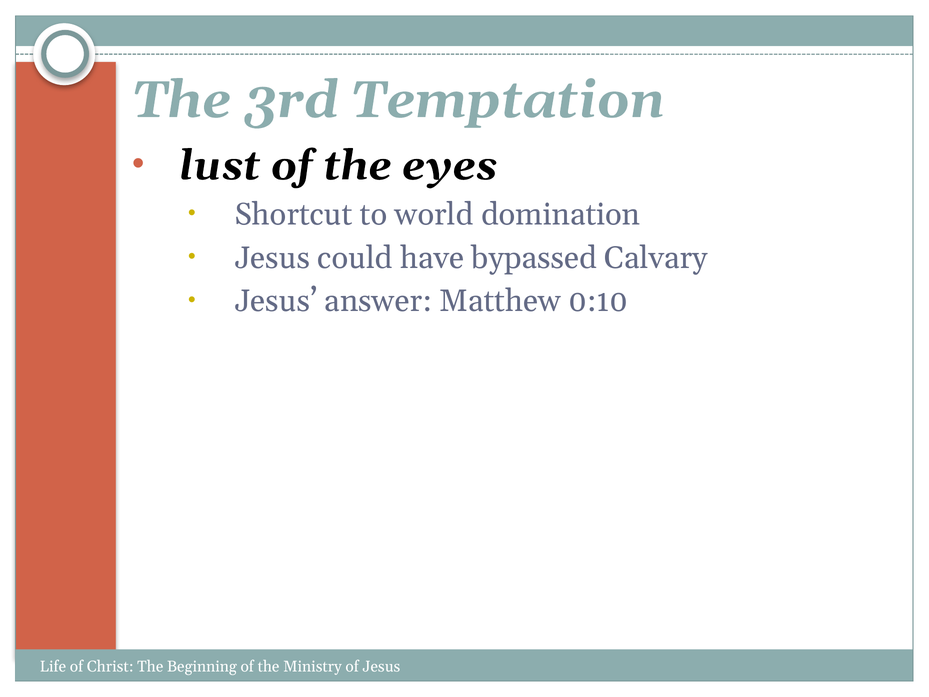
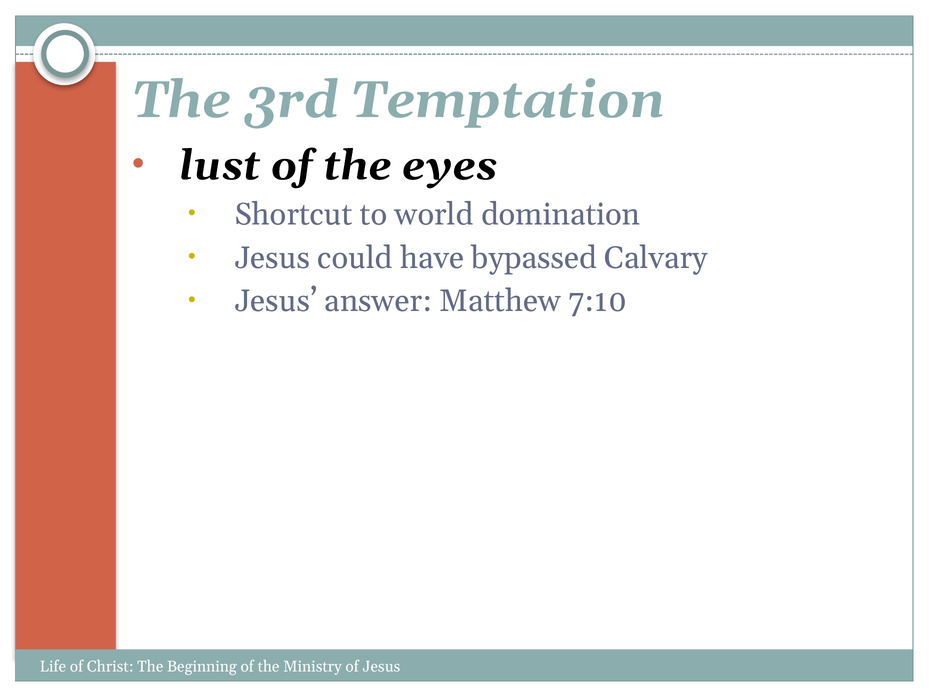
0:10: 0:10 -> 7:10
